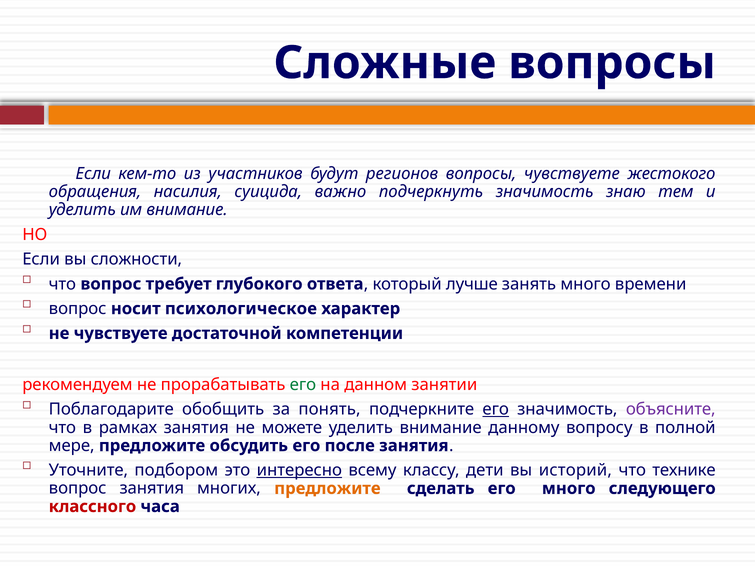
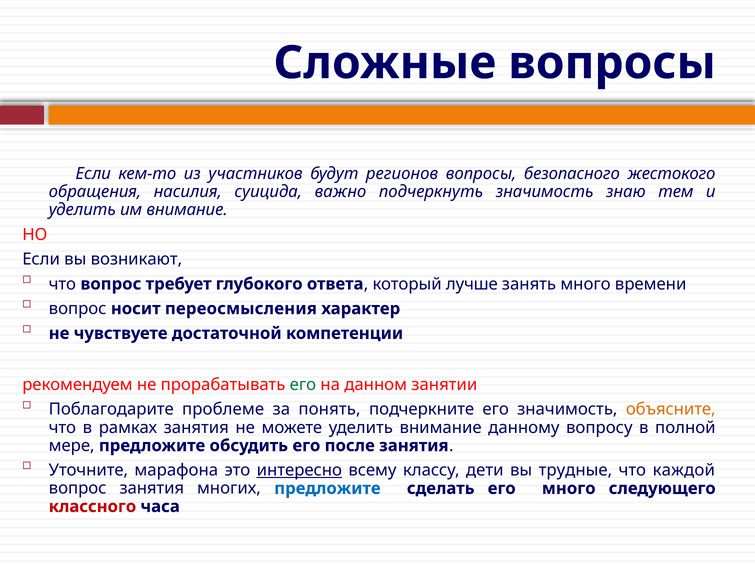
вопросы чувствуете: чувствуете -> безопасного
сложности: сложности -> возникают
психологическое: психологическое -> переосмысления
обобщить: обобщить -> проблеме
его at (496, 410) underline: present -> none
объясните colour: purple -> orange
подбором: подбором -> марафона
историй: историй -> трудные
технике: технике -> каждой
предложите at (327, 489) colour: orange -> blue
